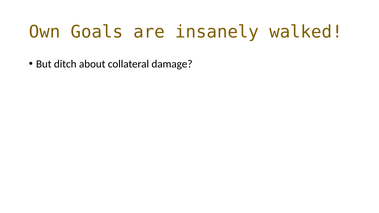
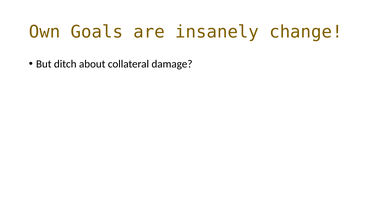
walked: walked -> change
